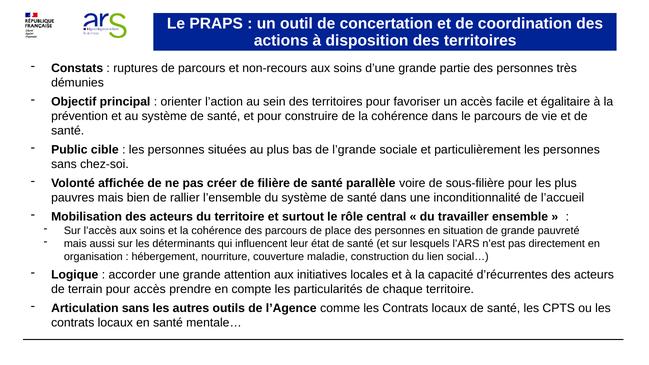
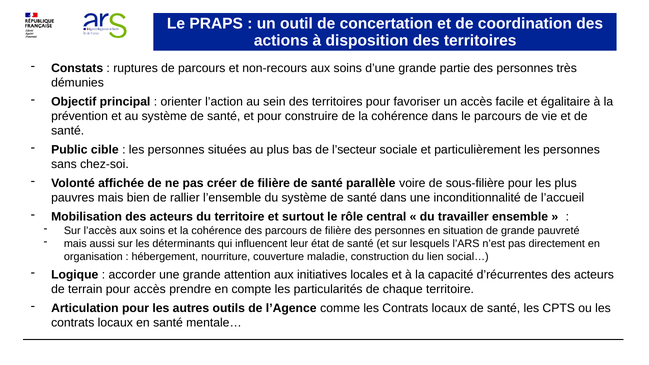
l’grande: l’grande -> l’secteur
parcours de place: place -> filière
Articulation sans: sans -> pour
